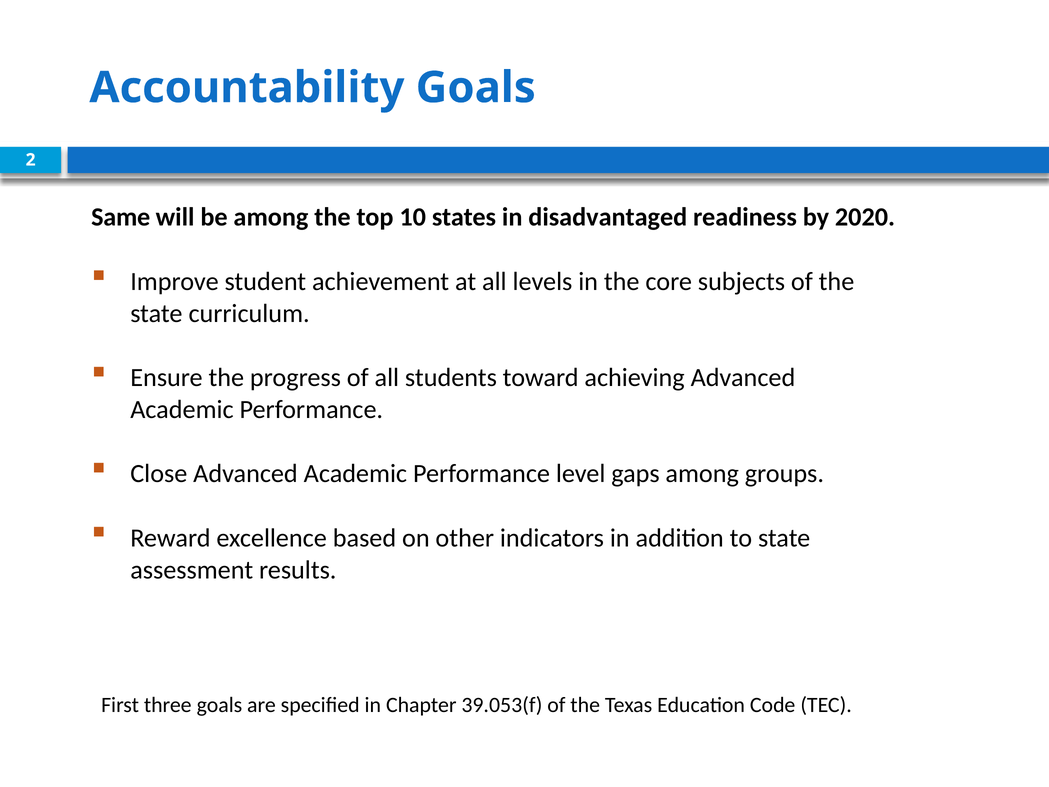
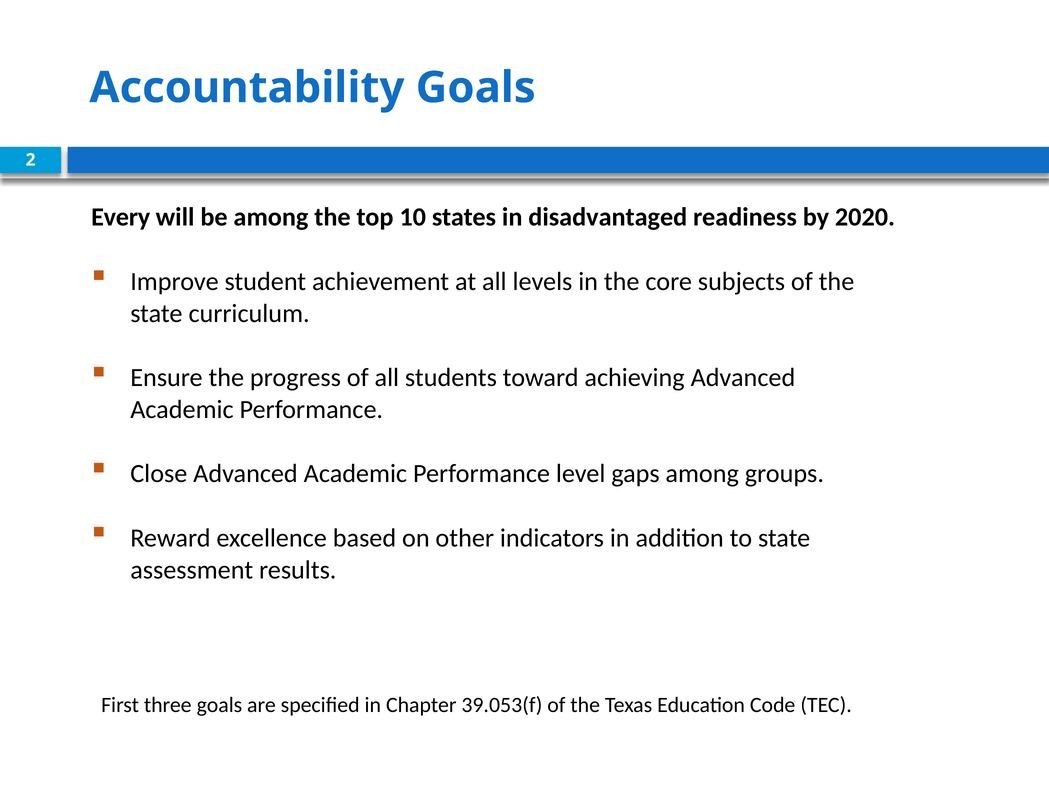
Same: Same -> Every
